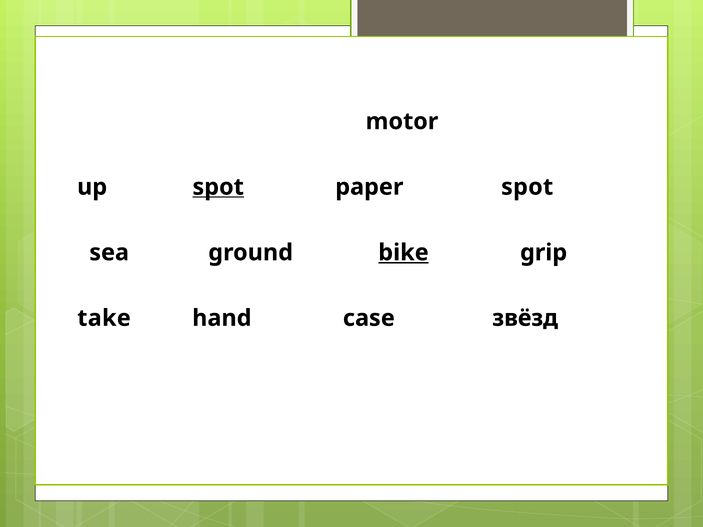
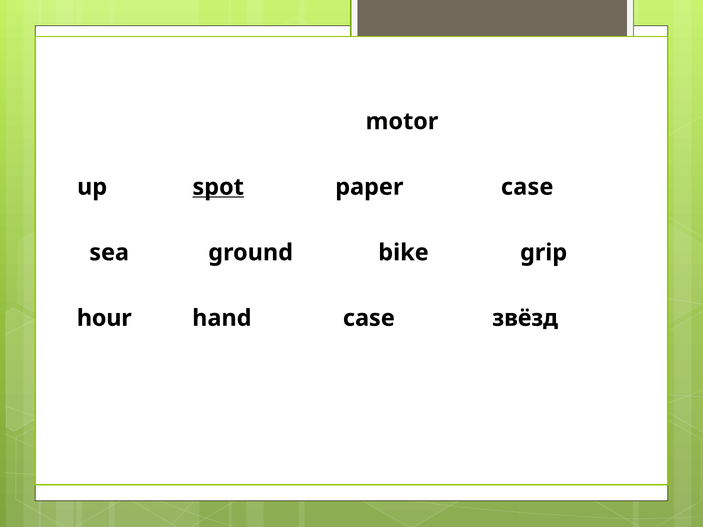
paper spot: spot -> case
bike underline: present -> none
take: take -> hour
